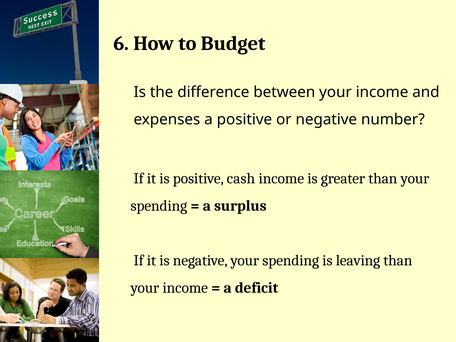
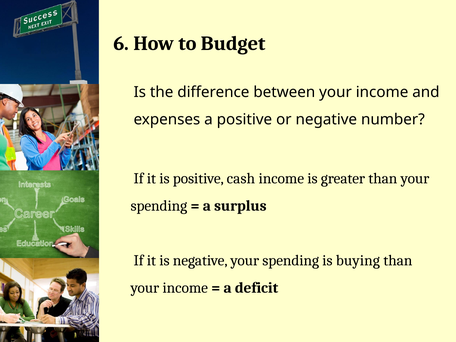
leaving: leaving -> buying
